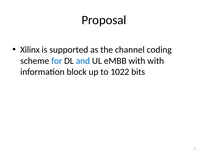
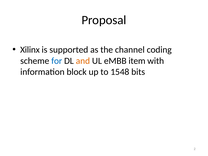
and colour: blue -> orange
eMBB with: with -> item
1022: 1022 -> 1548
